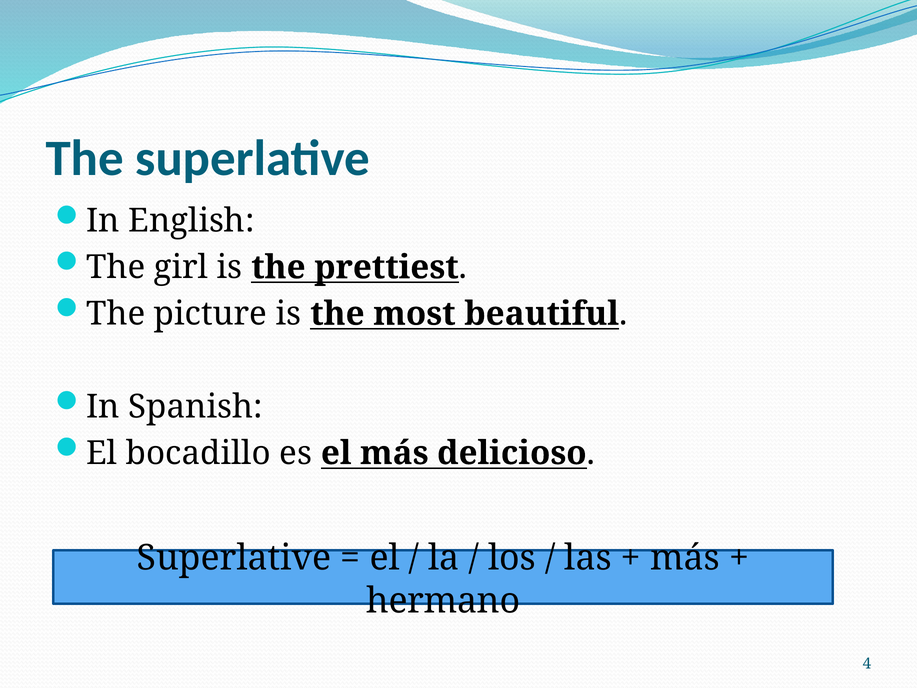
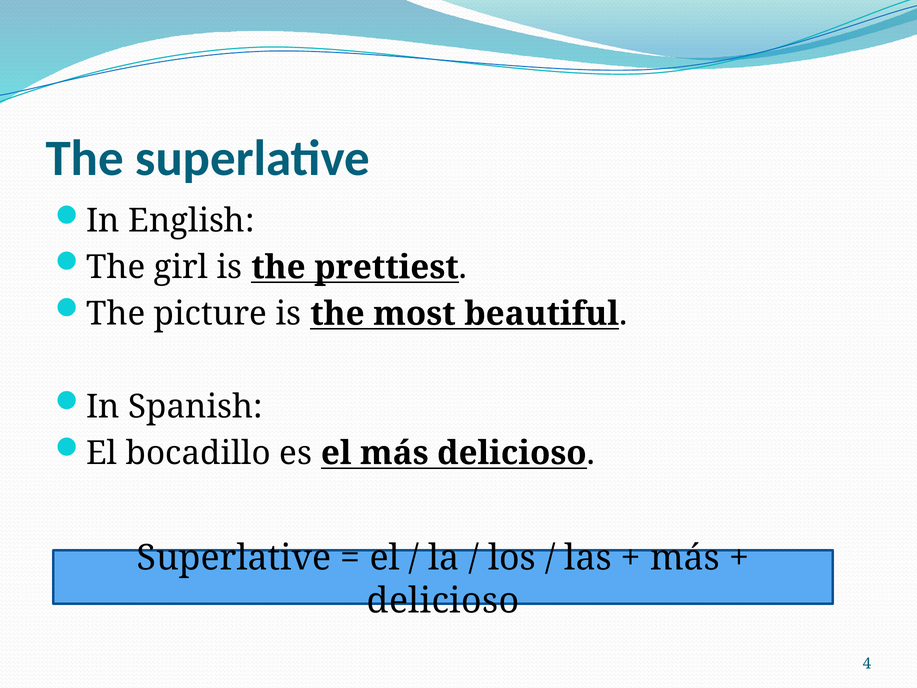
hermano at (443, 601): hermano -> delicioso
